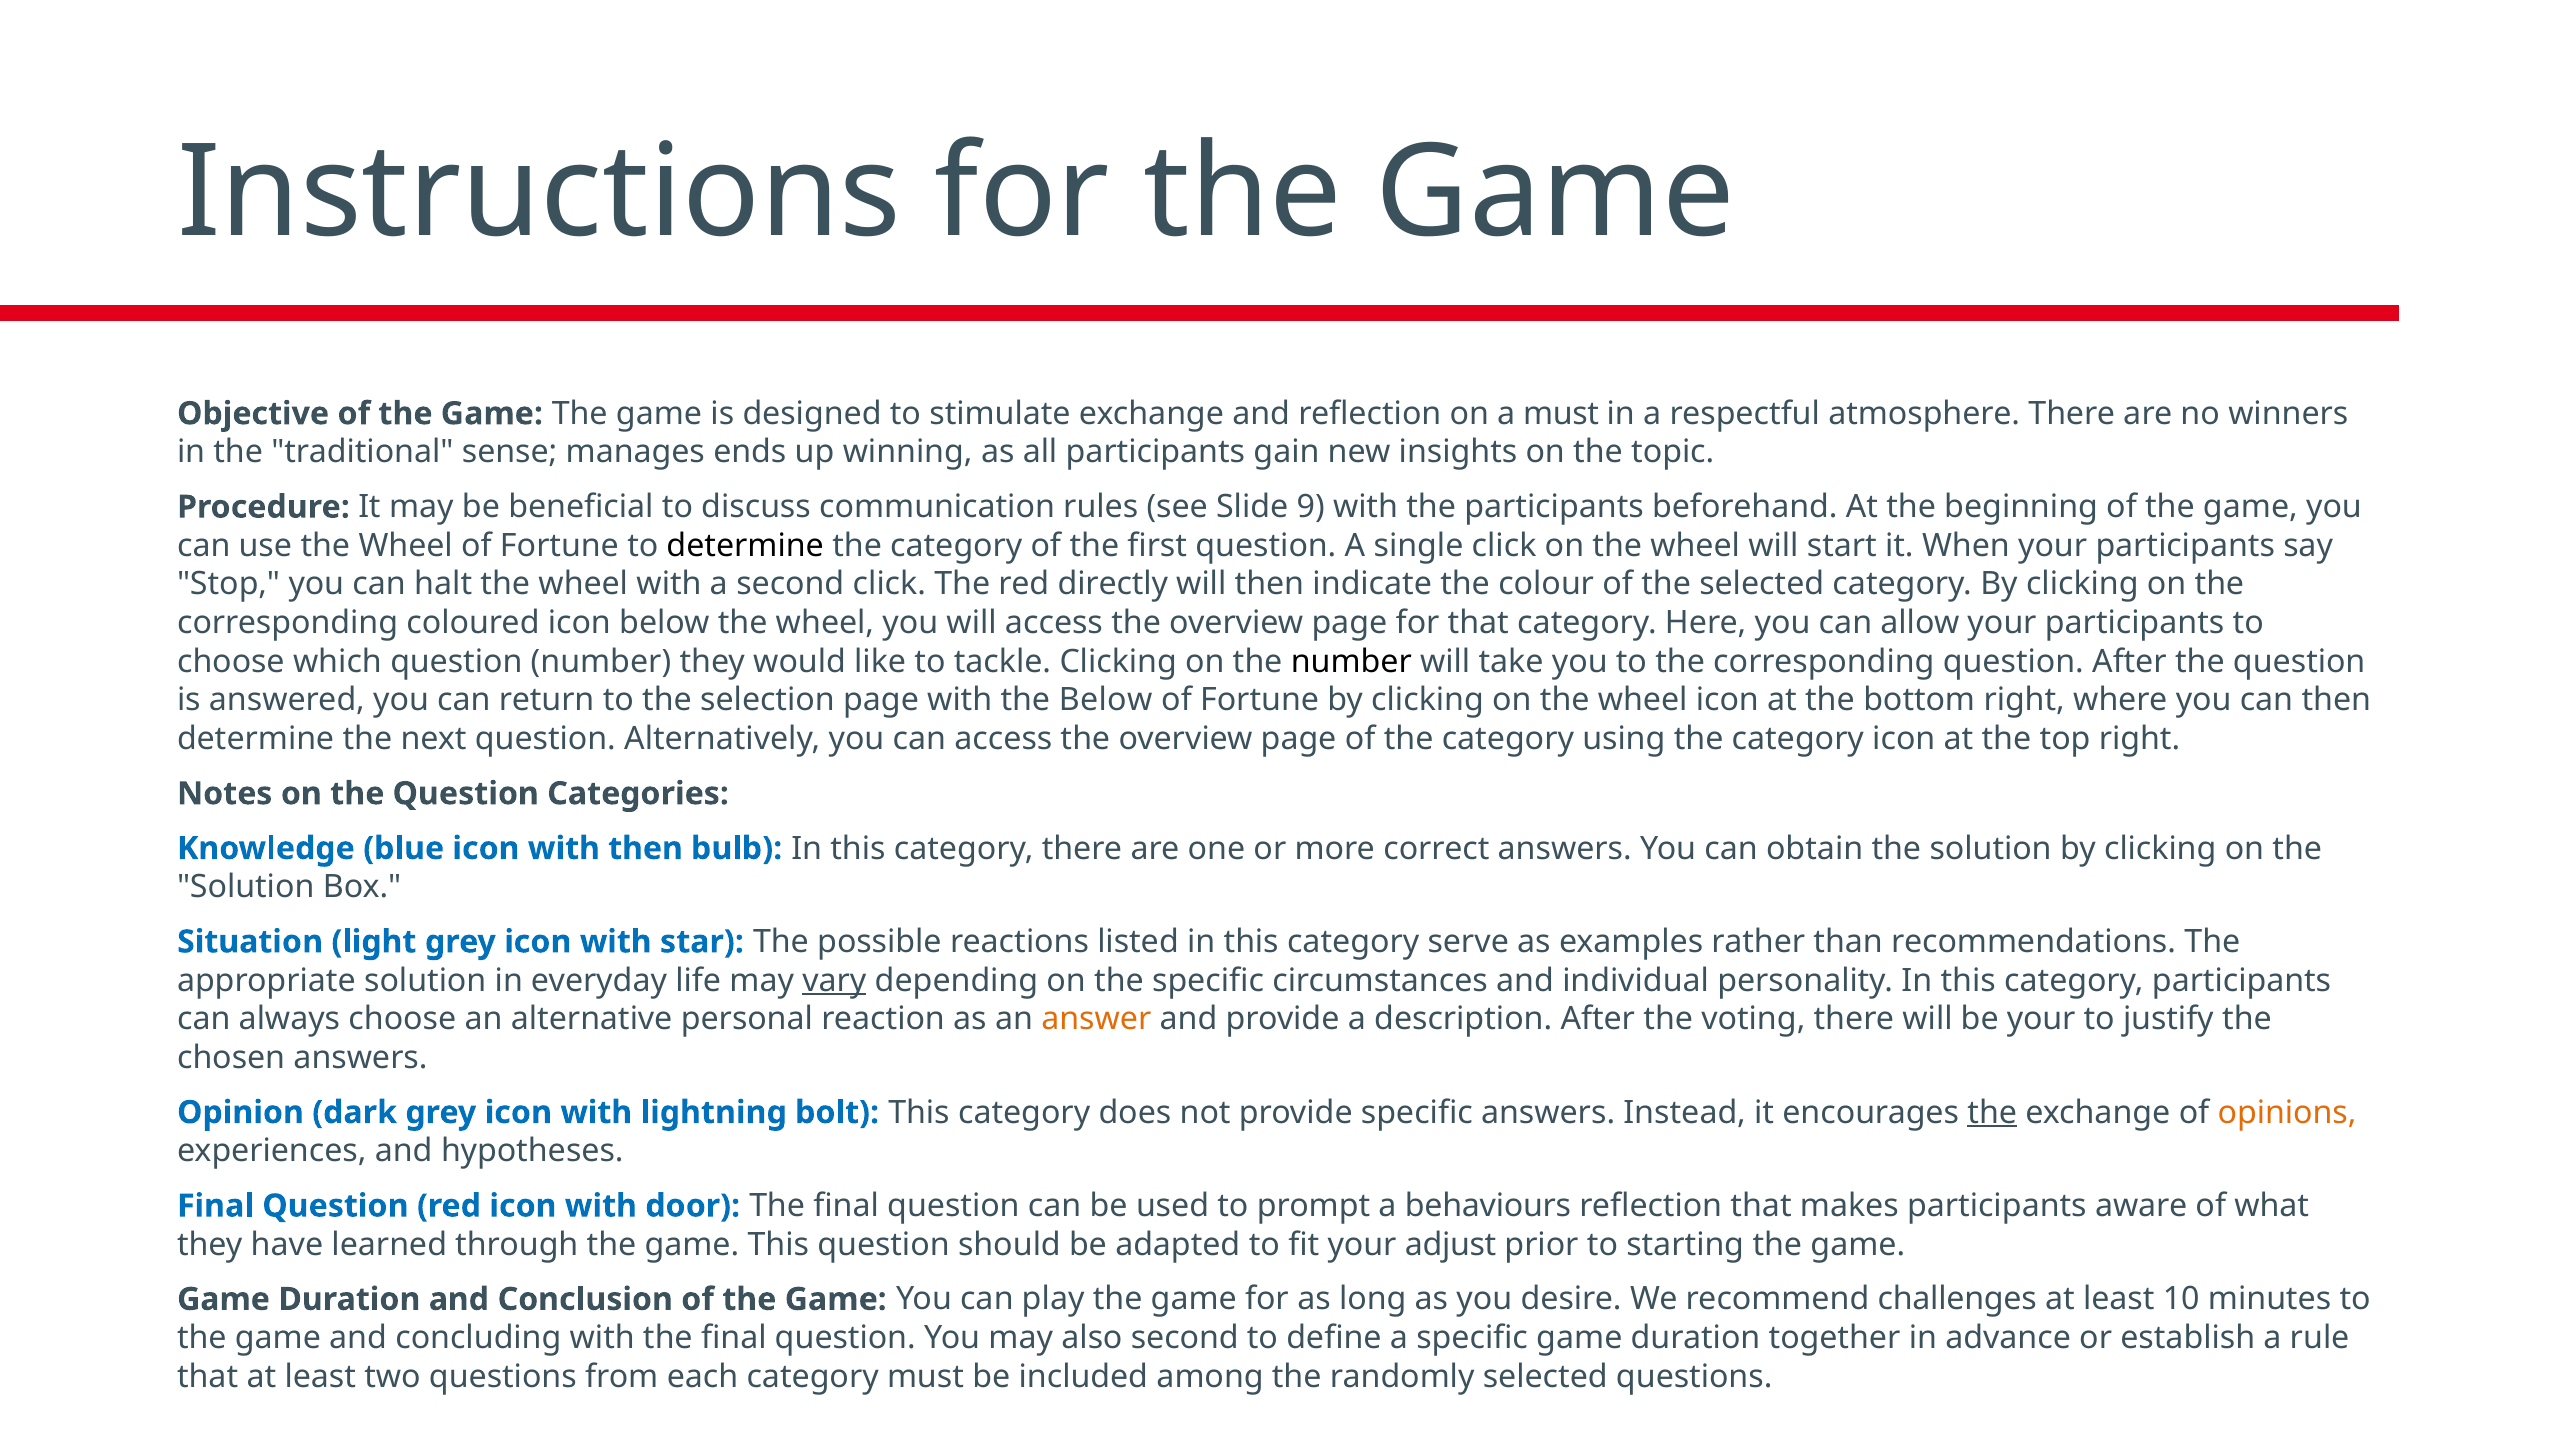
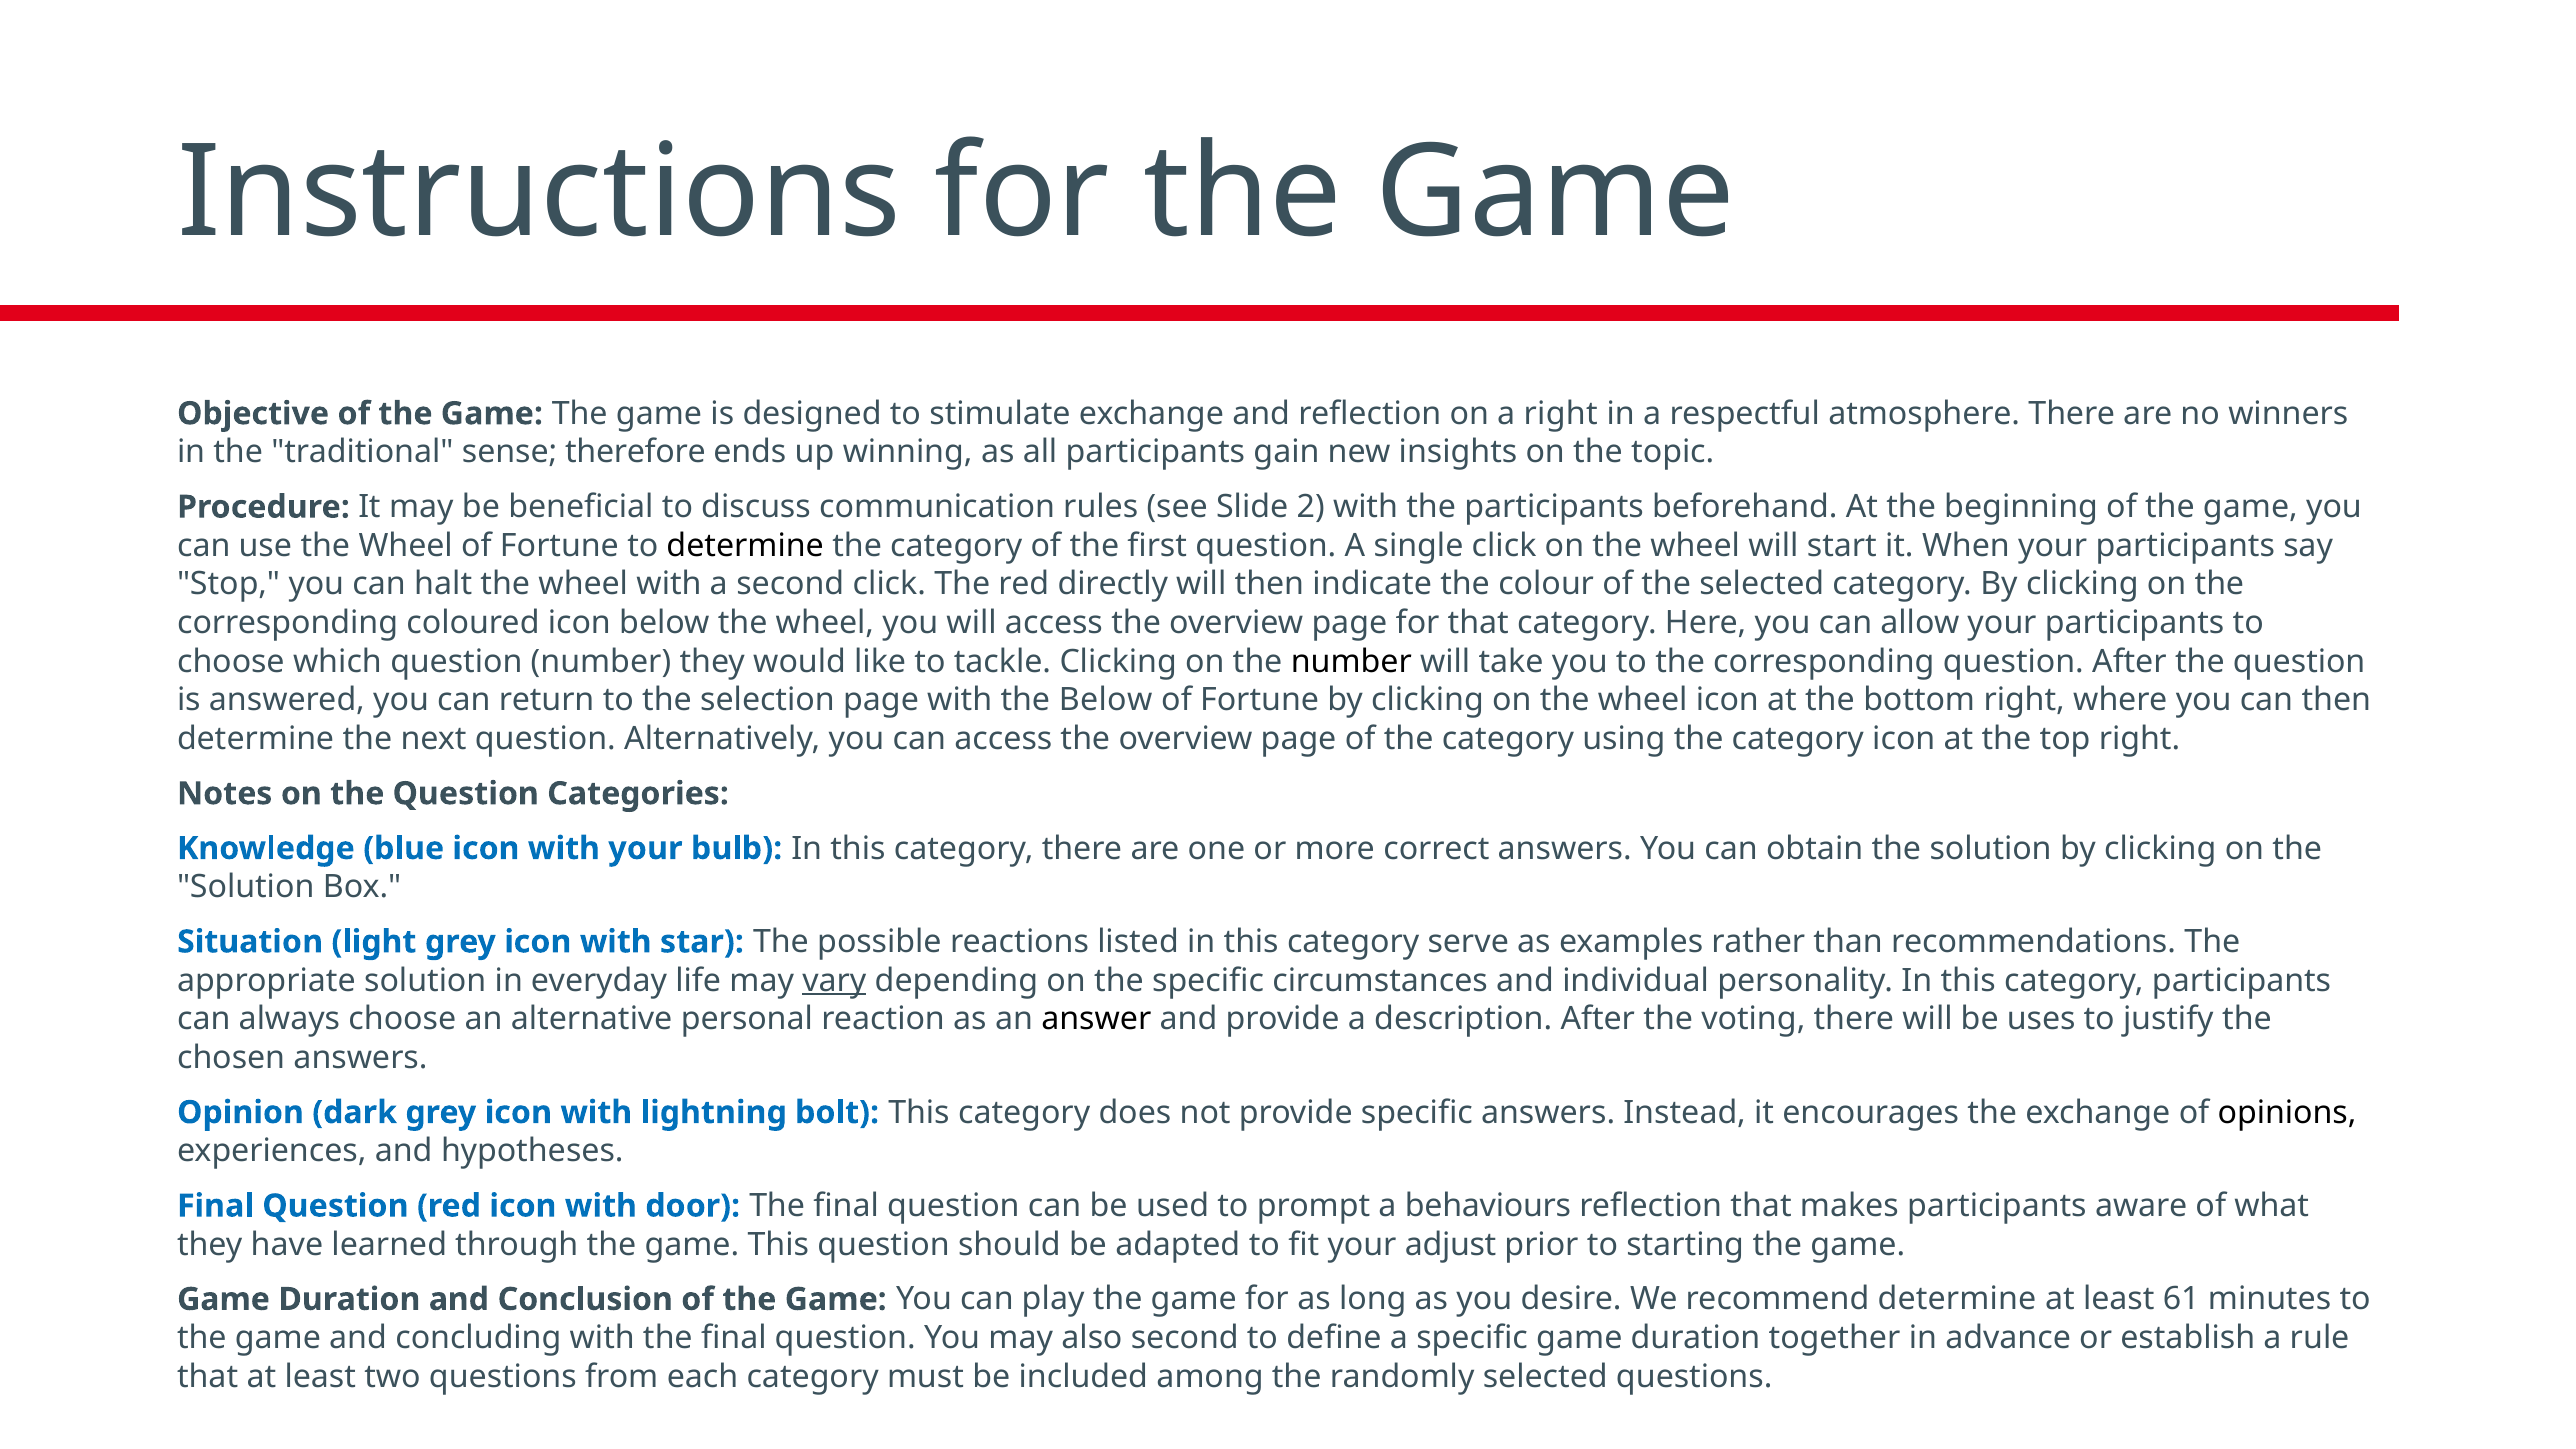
a must: must -> right
manages: manages -> therefore
9: 9 -> 2
with then: then -> your
answer colour: orange -> black
be your: your -> uses
the at (1992, 1113) underline: present -> none
opinions colour: orange -> black
recommend challenges: challenges -> determine
10: 10 -> 61
